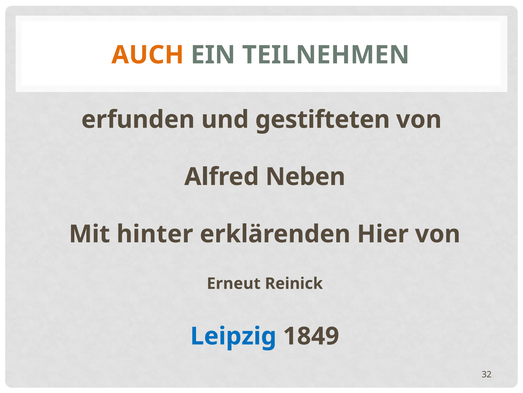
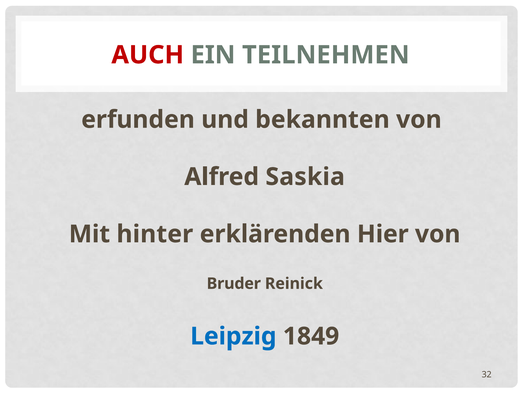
AUCH colour: orange -> red
gestifteten: gestifteten -> bekannten
Neben: Neben -> Saskia
Erneut: Erneut -> Bruder
